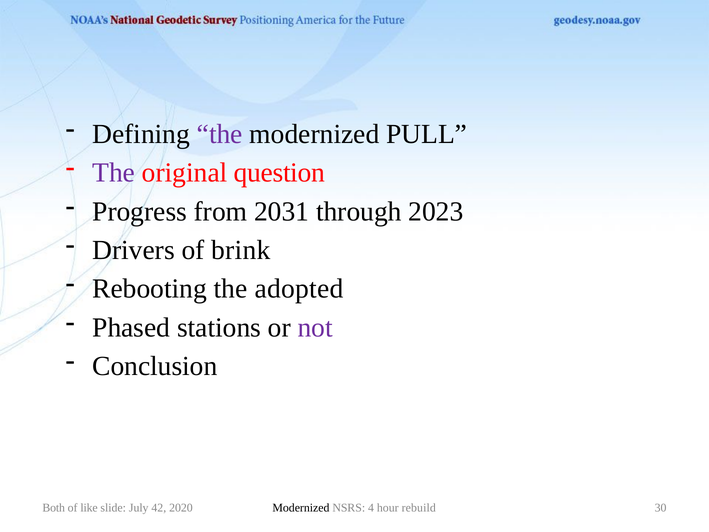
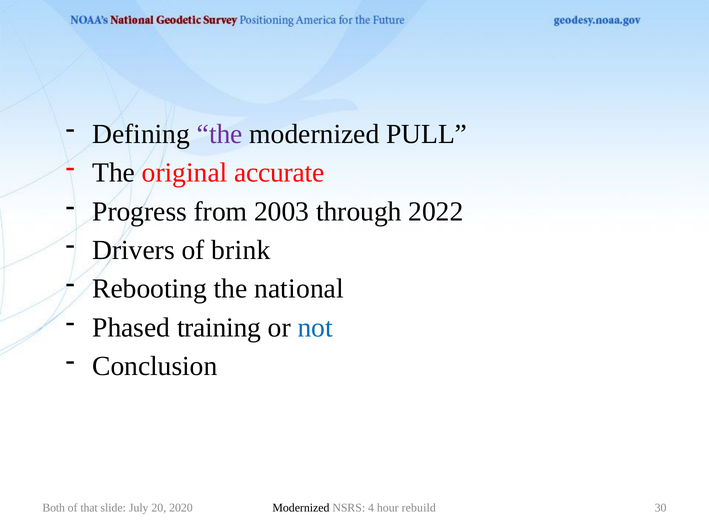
The at (114, 173) colour: purple -> black
question: question -> accurate
2031: 2031 -> 2003
2023: 2023 -> 2022
adopted: adopted -> national
stations: stations -> training
not colour: purple -> blue
like: like -> that
42: 42 -> 20
